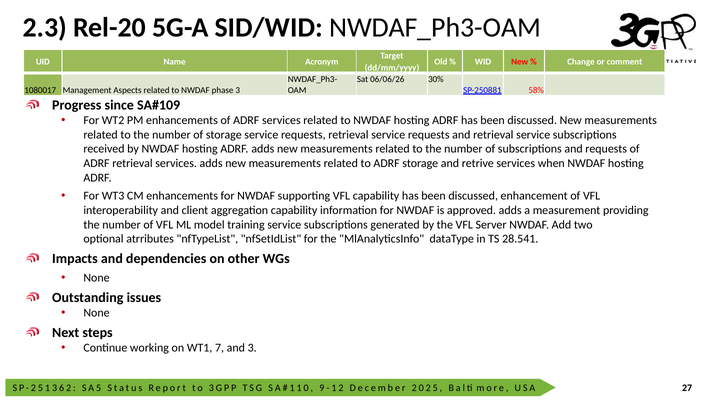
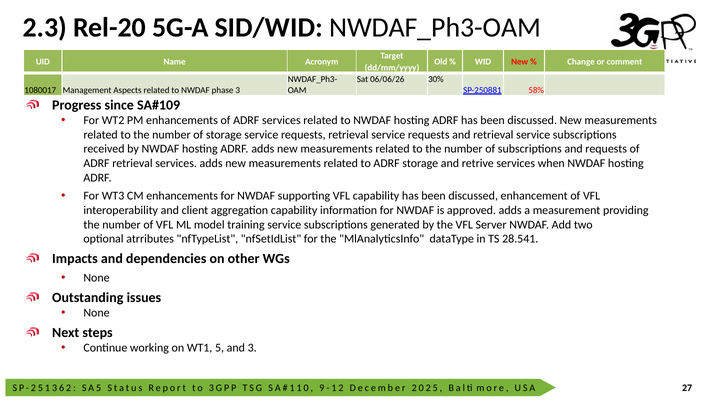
7: 7 -> 5
